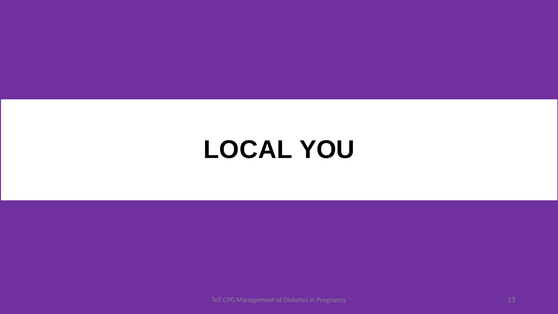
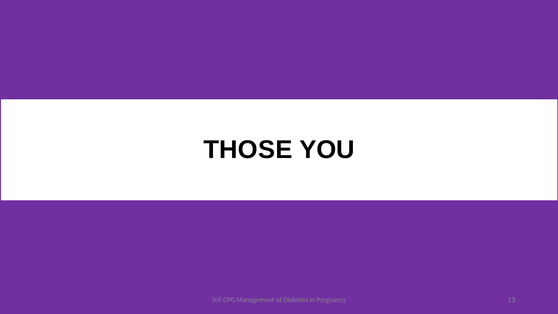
LOCAL: LOCAL -> THOSE
